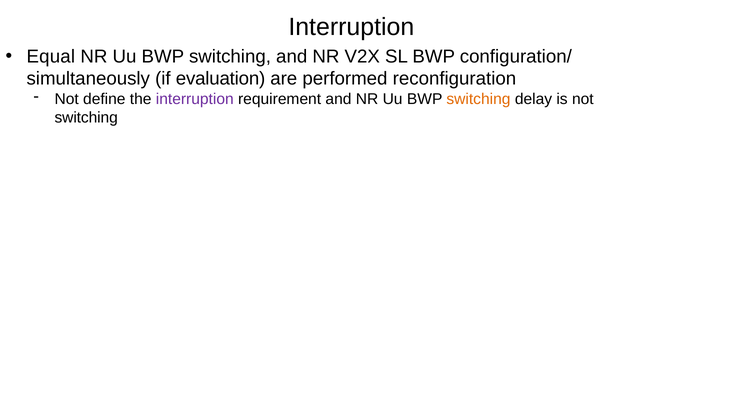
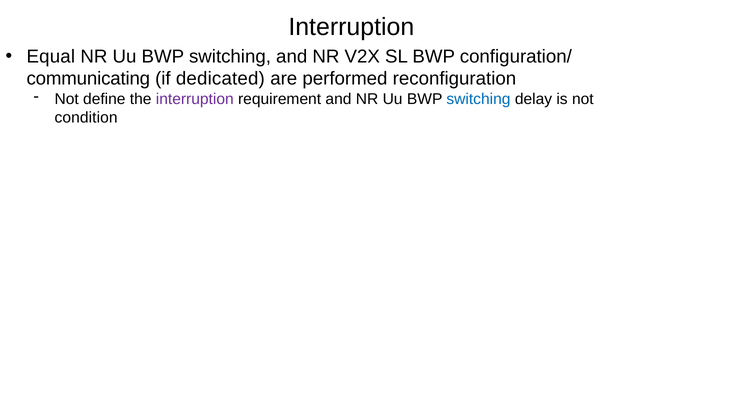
simultaneously: simultaneously -> communicating
evaluation: evaluation -> dedicated
switching at (478, 99) colour: orange -> blue
switching at (86, 118): switching -> condition
